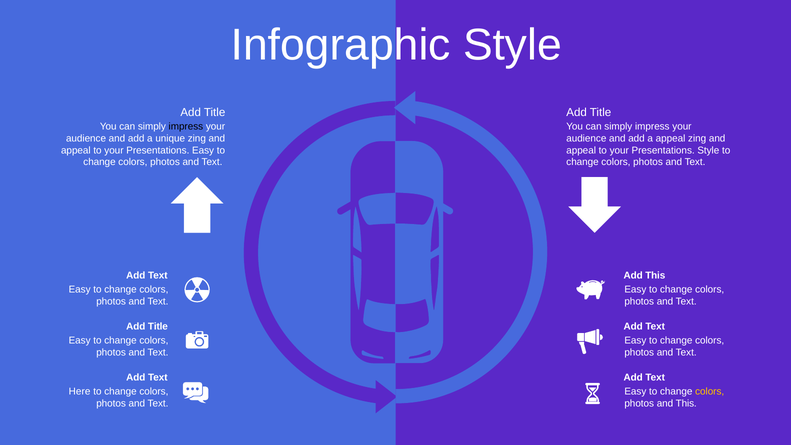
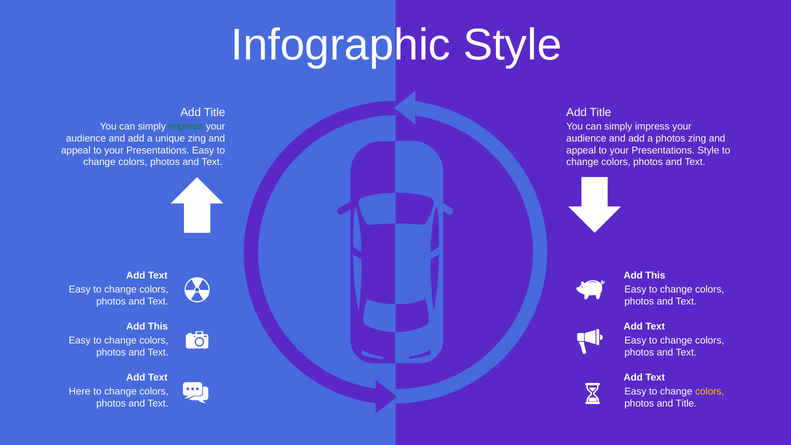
impress at (186, 127) colour: black -> green
a appeal: appeal -> photos
Title at (158, 327): Title -> This
and This: This -> Title
